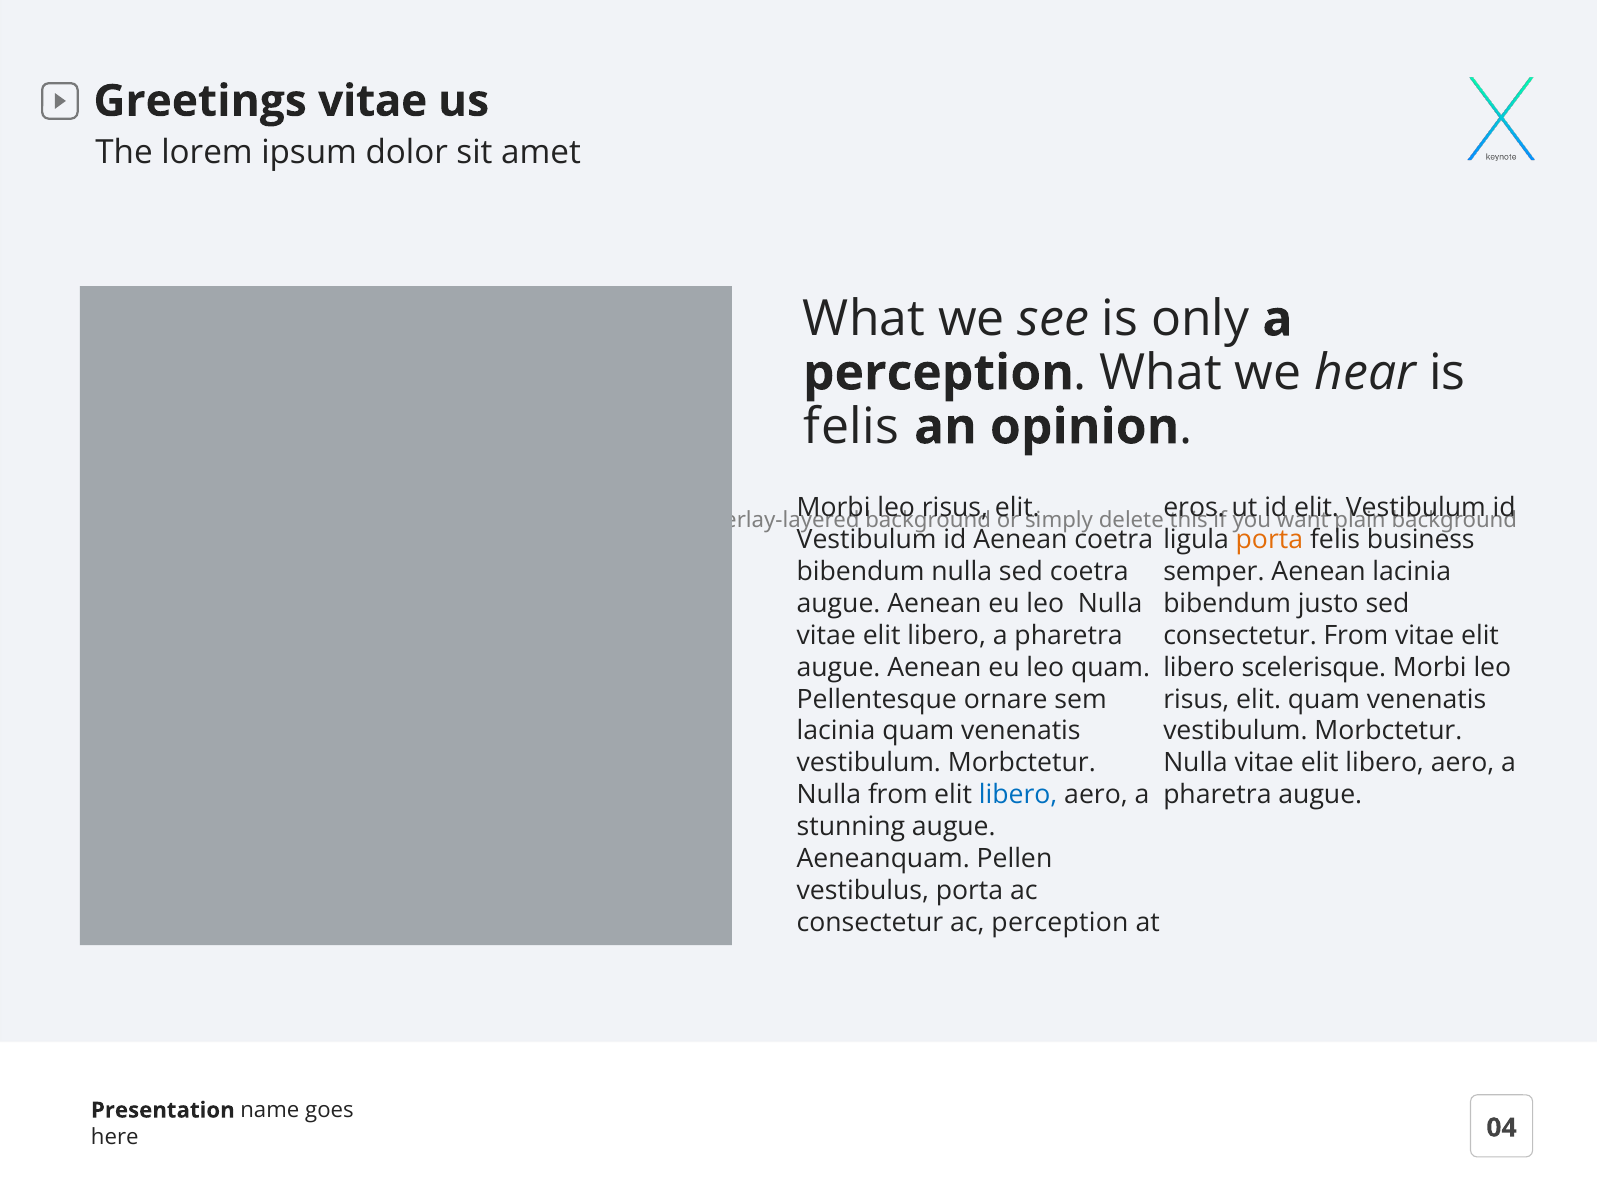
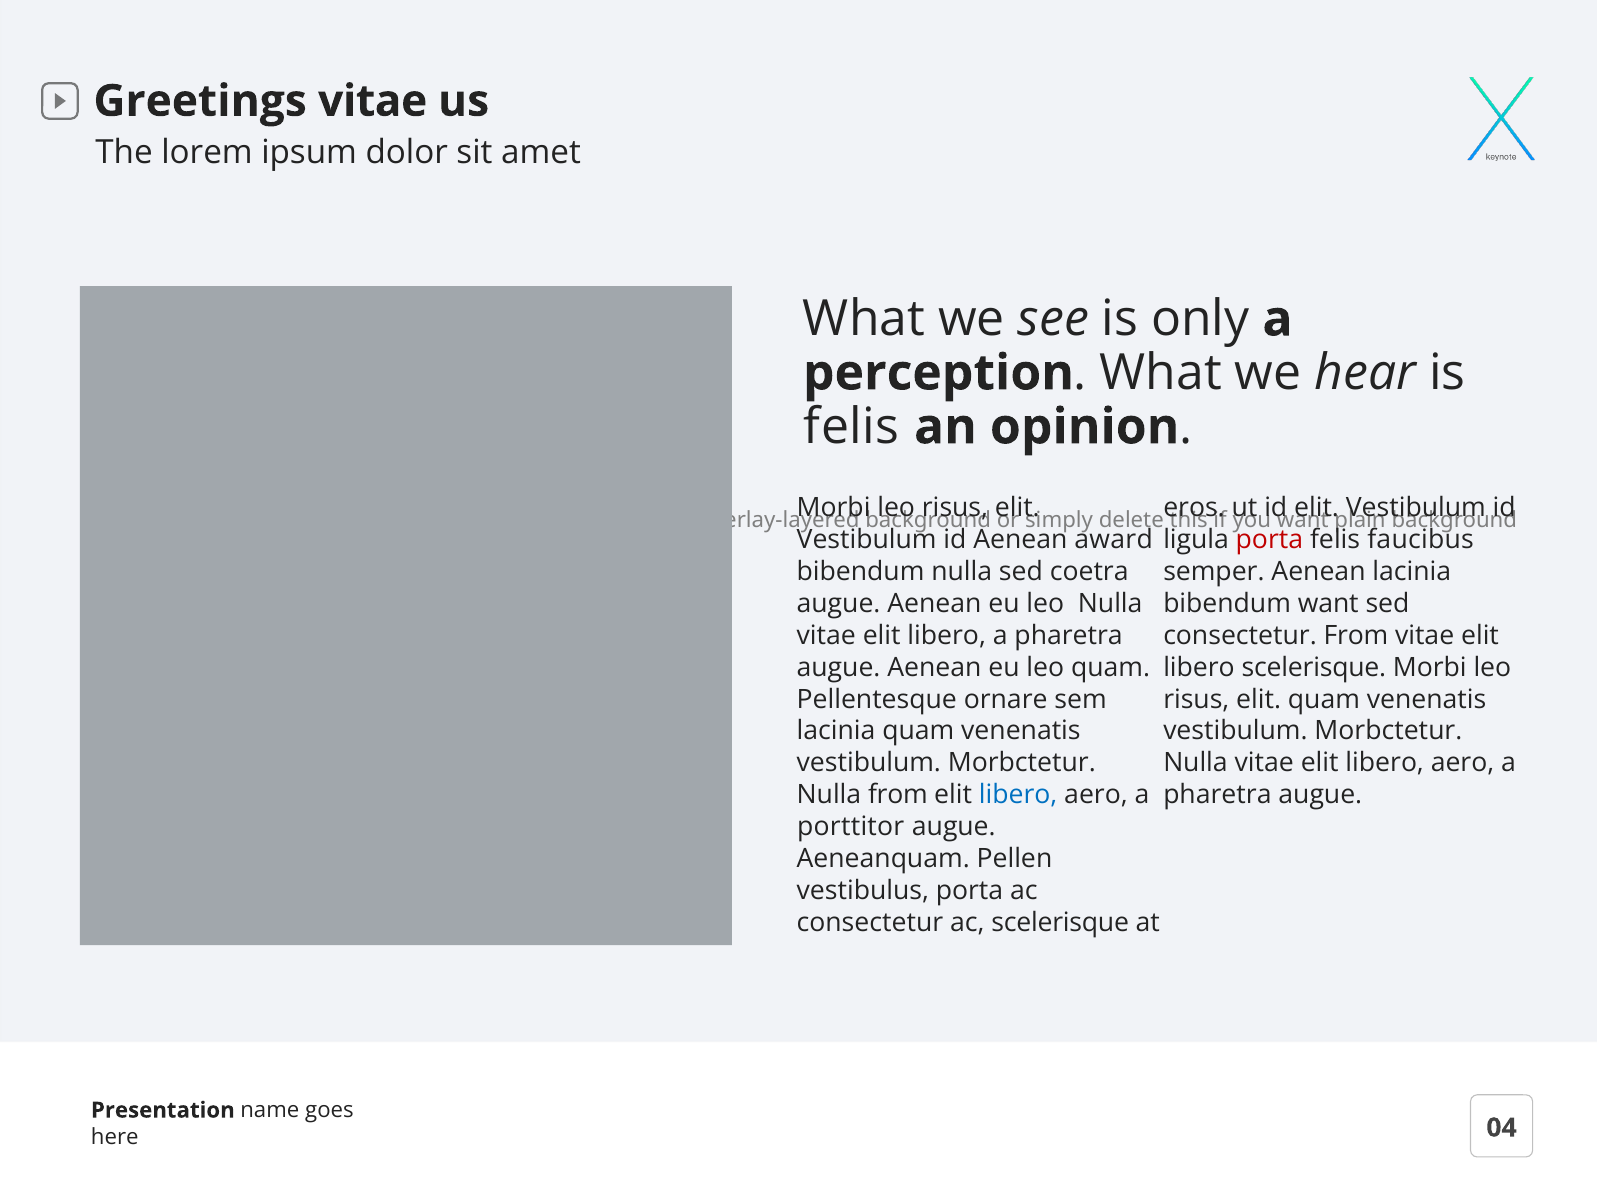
Aenean coetra: coetra -> award
porta at (1269, 539) colour: orange -> red
business: business -> faucibus
bibendum justo: justo -> want
stunning: stunning -> porttitor
ac perception: perception -> scelerisque
